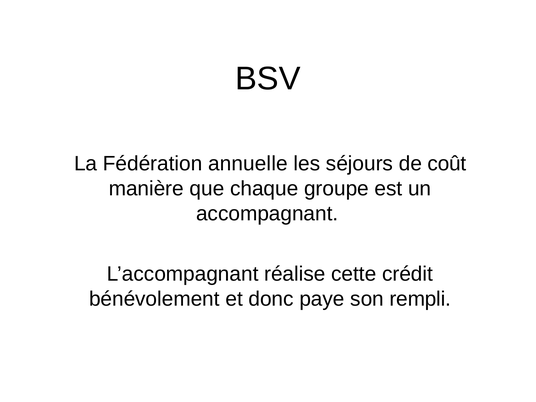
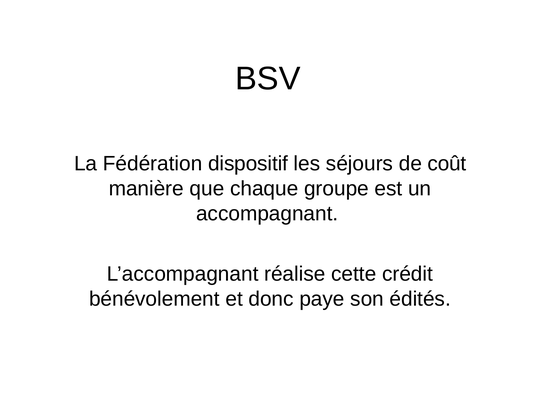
annuelle: annuelle -> dispositif
rempli: rempli -> édités
